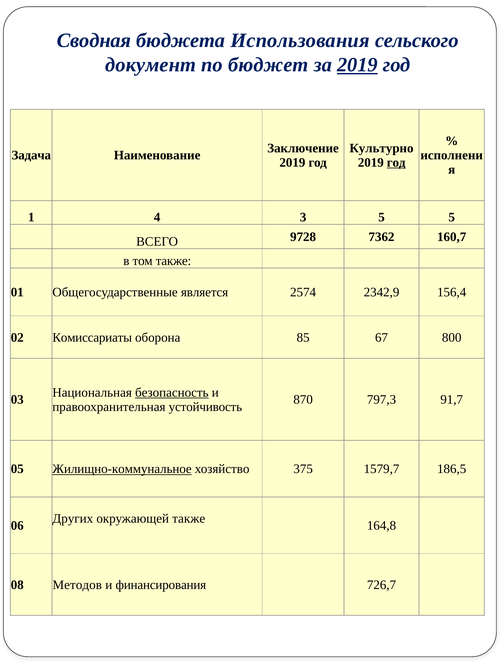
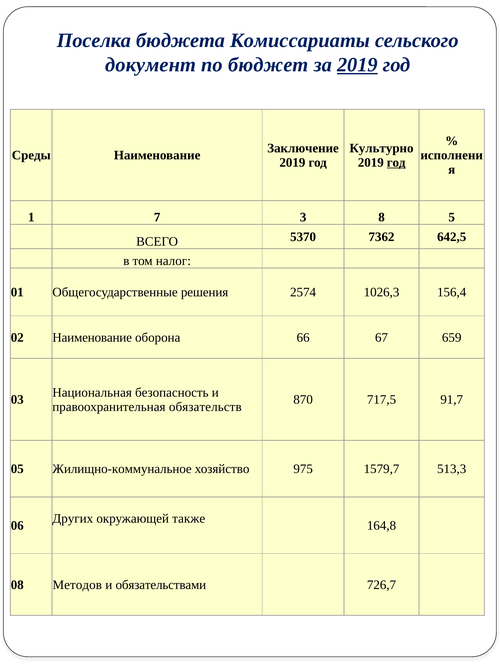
Сводная: Сводная -> Поселка
Использования: Использования -> Комиссариаты
Задача: Задача -> Среды
4: 4 -> 7
3 5: 5 -> 8
9728: 9728 -> 5370
160,7: 160,7 -> 642,5
том также: также -> налог
является: является -> решения
2342,9: 2342,9 -> 1026,3
02 Комиссариаты: Комиссариаты -> Наименование
85: 85 -> 66
800: 800 -> 659
безопасность underline: present -> none
797,3: 797,3 -> 717,5
устойчивость: устойчивость -> обязательств
Жилищно-коммунальное underline: present -> none
375: 375 -> 975
186,5: 186,5 -> 513,3
финансирования: финансирования -> обязательствами
